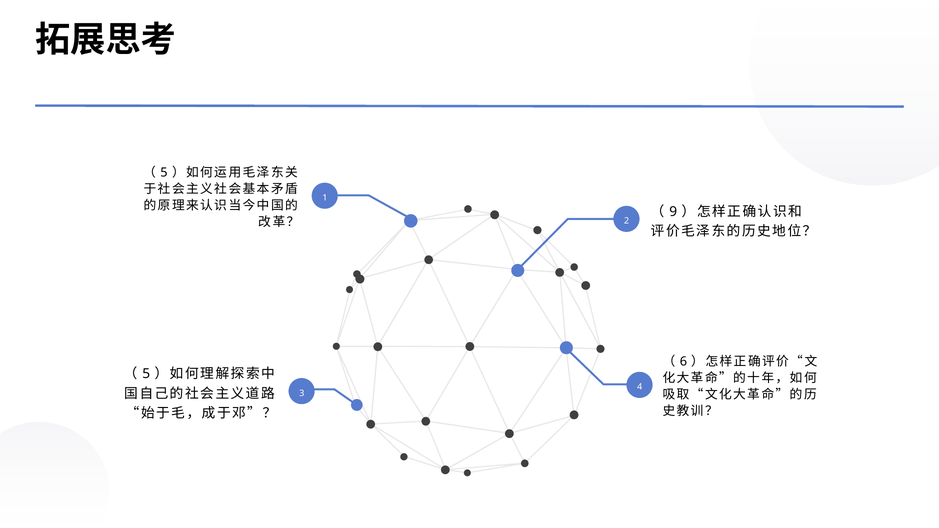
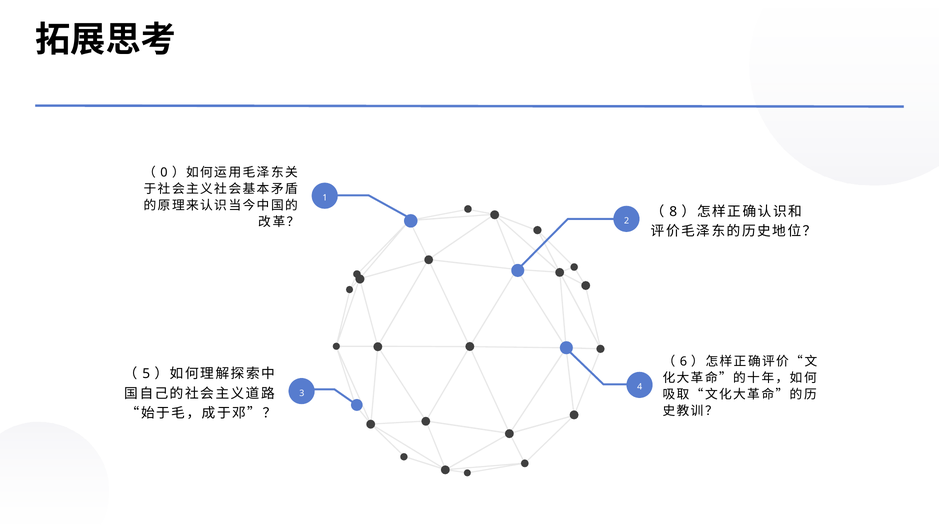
5 at (164, 173): 5 -> 0
9: 9 -> 8
